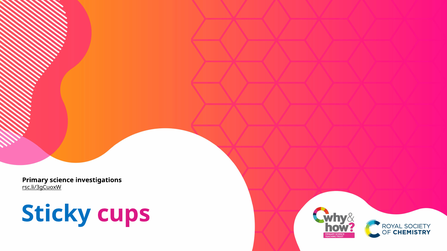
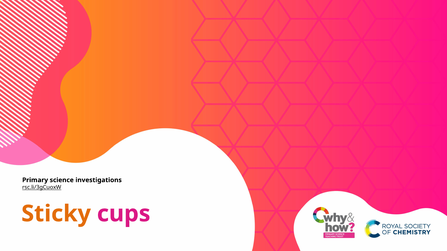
Sticky colour: blue -> orange
